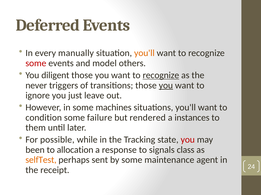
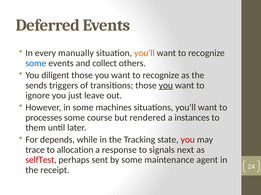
some at (36, 63) colour: red -> blue
model: model -> collect
recognize at (161, 75) underline: present -> none
never: never -> sends
condition: condition -> processes
failure: failure -> course
possible: possible -> depends
been: been -> trace
class: class -> next
selfTest colour: orange -> red
